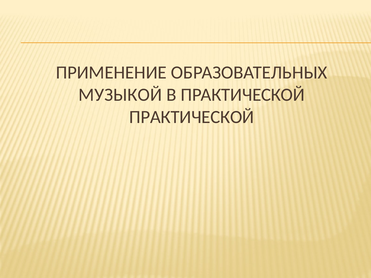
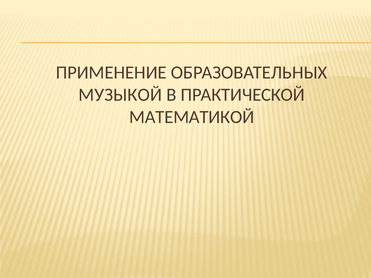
ПРАКТИЧЕСКОЙ at (192, 117): ПРАКТИЧЕСКОЙ -> МАТЕМАТИКОЙ
